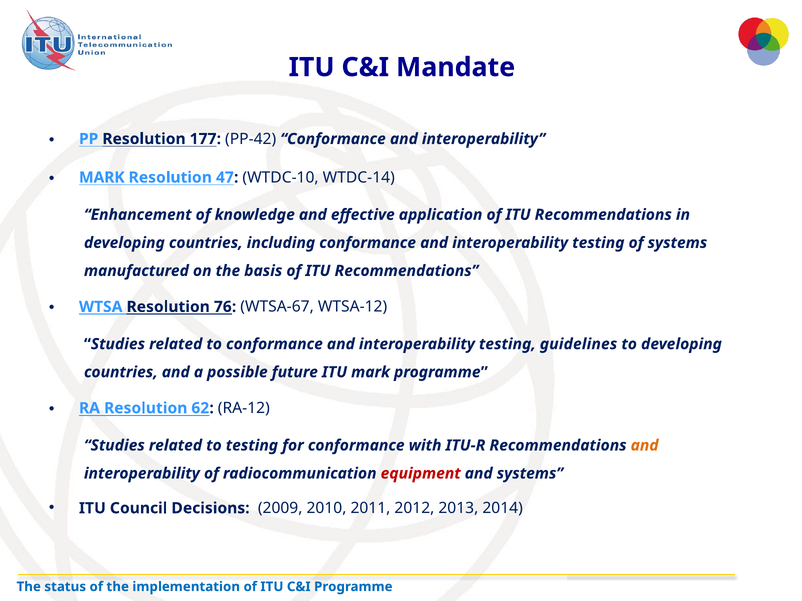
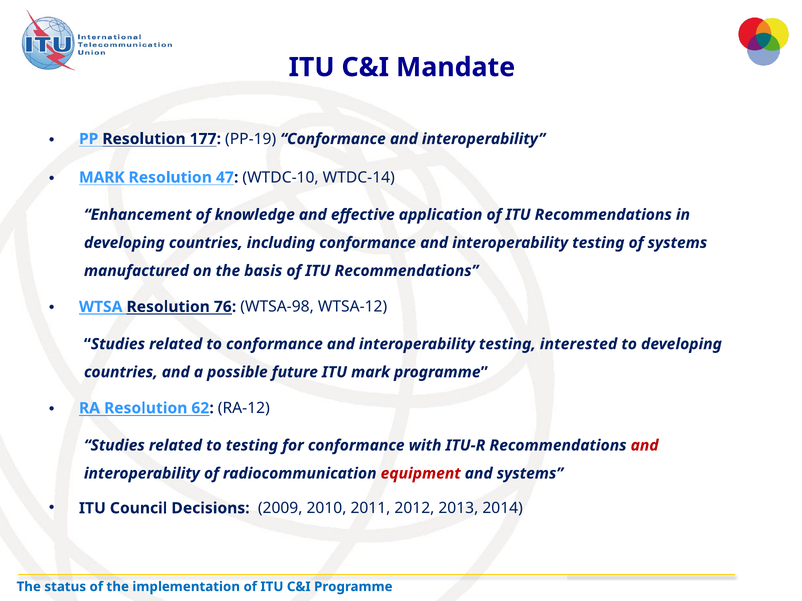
PP-42: PP-42 -> PP-19
WTSA-67: WTSA-67 -> WTSA-98
guidelines: guidelines -> interested
and at (645, 446) colour: orange -> red
